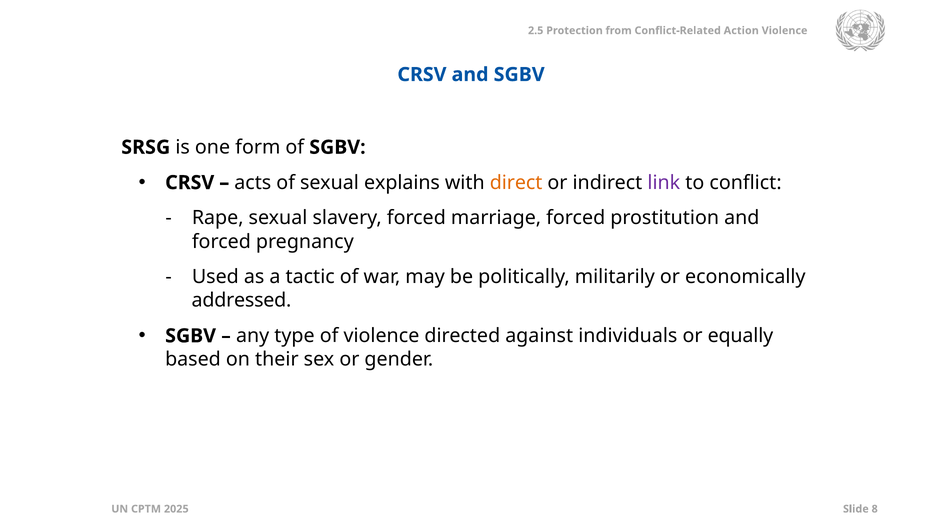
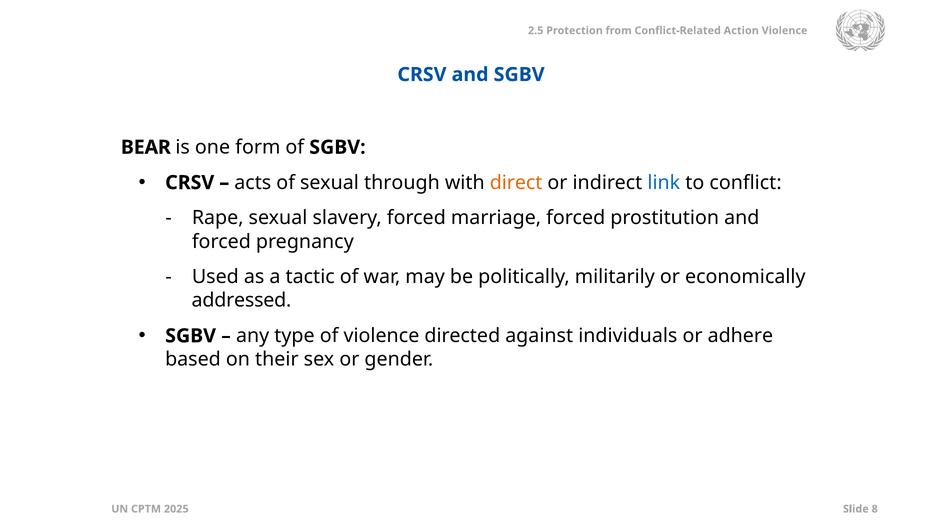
SRSG: SRSG -> BEAR
explains: explains -> through
link colour: purple -> blue
equally: equally -> adhere
